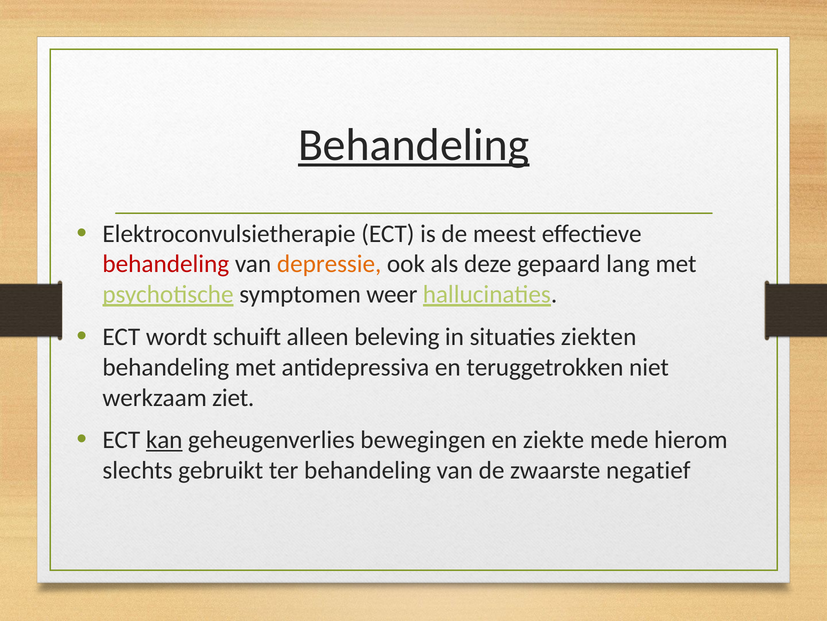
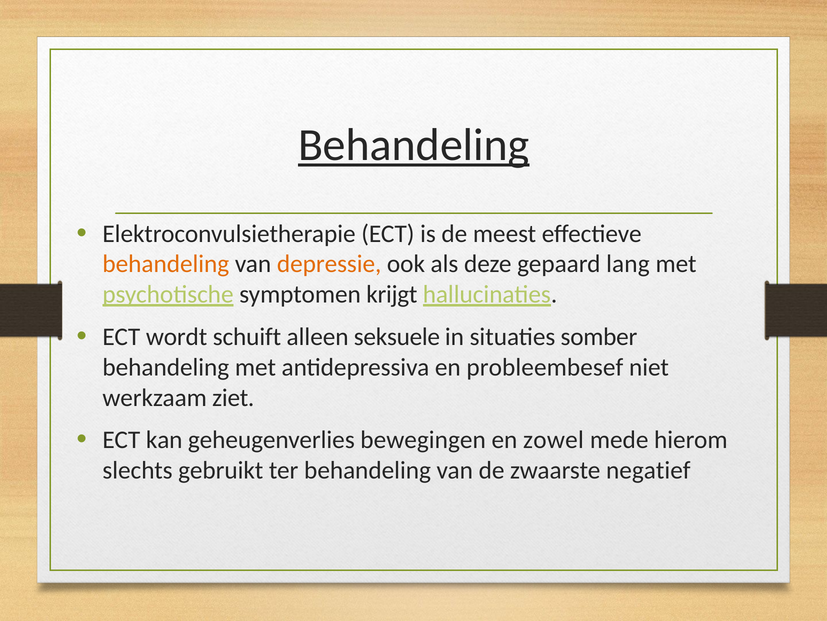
behandeling at (166, 264) colour: red -> orange
weer: weer -> krijgt
beleving: beleving -> seksuele
ziekten: ziekten -> somber
teruggetrokken: teruggetrokken -> probleembesef
kan underline: present -> none
ziekte: ziekte -> zowel
